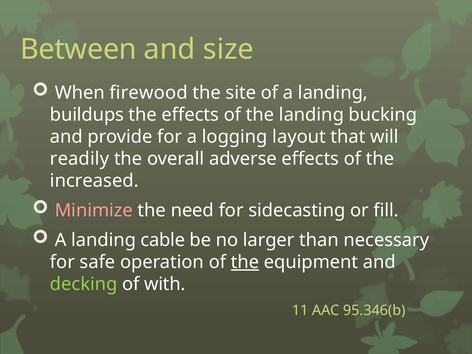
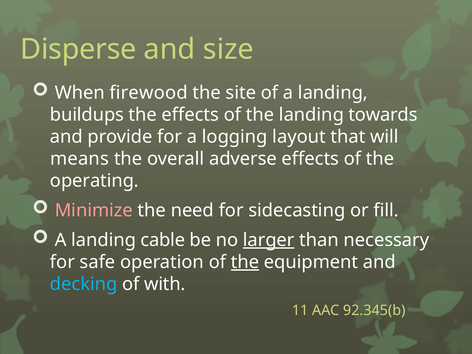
Between: Between -> Disperse
bucking: bucking -> towards
readily: readily -> means
increased: increased -> operating
larger underline: none -> present
decking colour: light green -> light blue
95.346(b: 95.346(b -> 92.345(b
